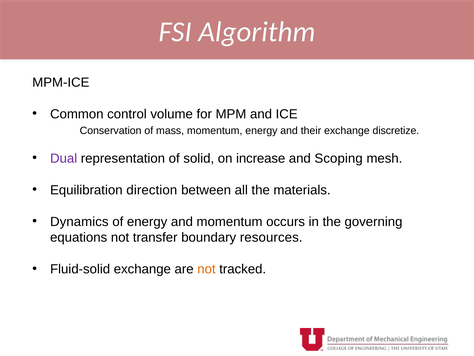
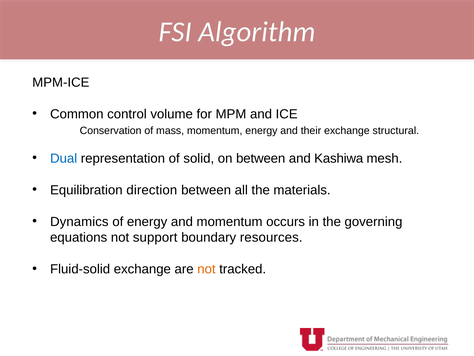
discretize: discretize -> structural
Dual colour: purple -> blue
on increase: increase -> between
Scoping: Scoping -> Kashiwa
transfer: transfer -> support
